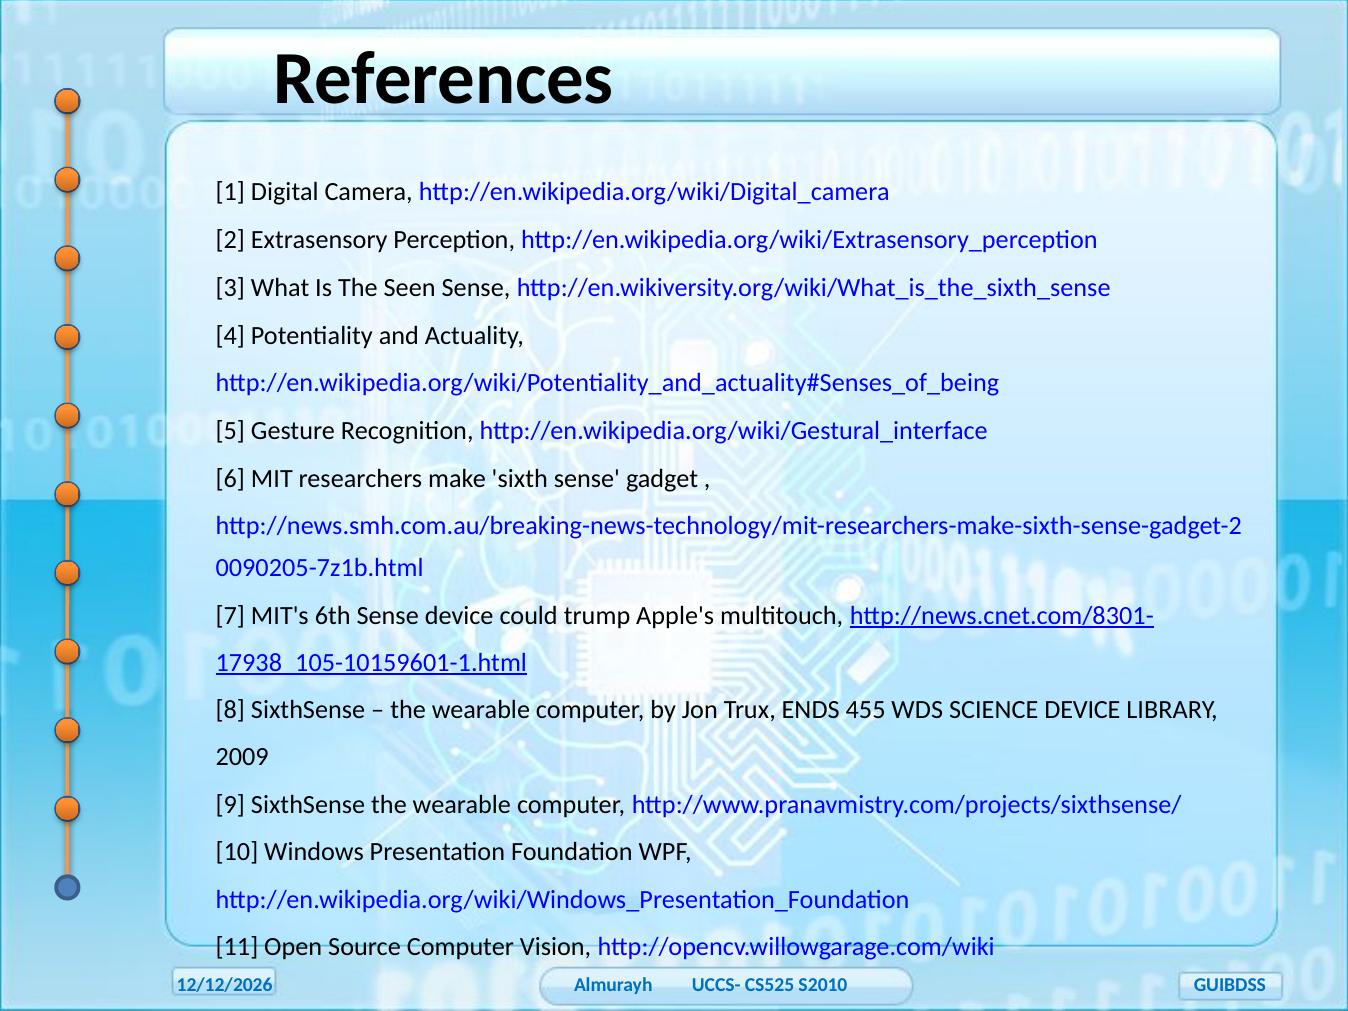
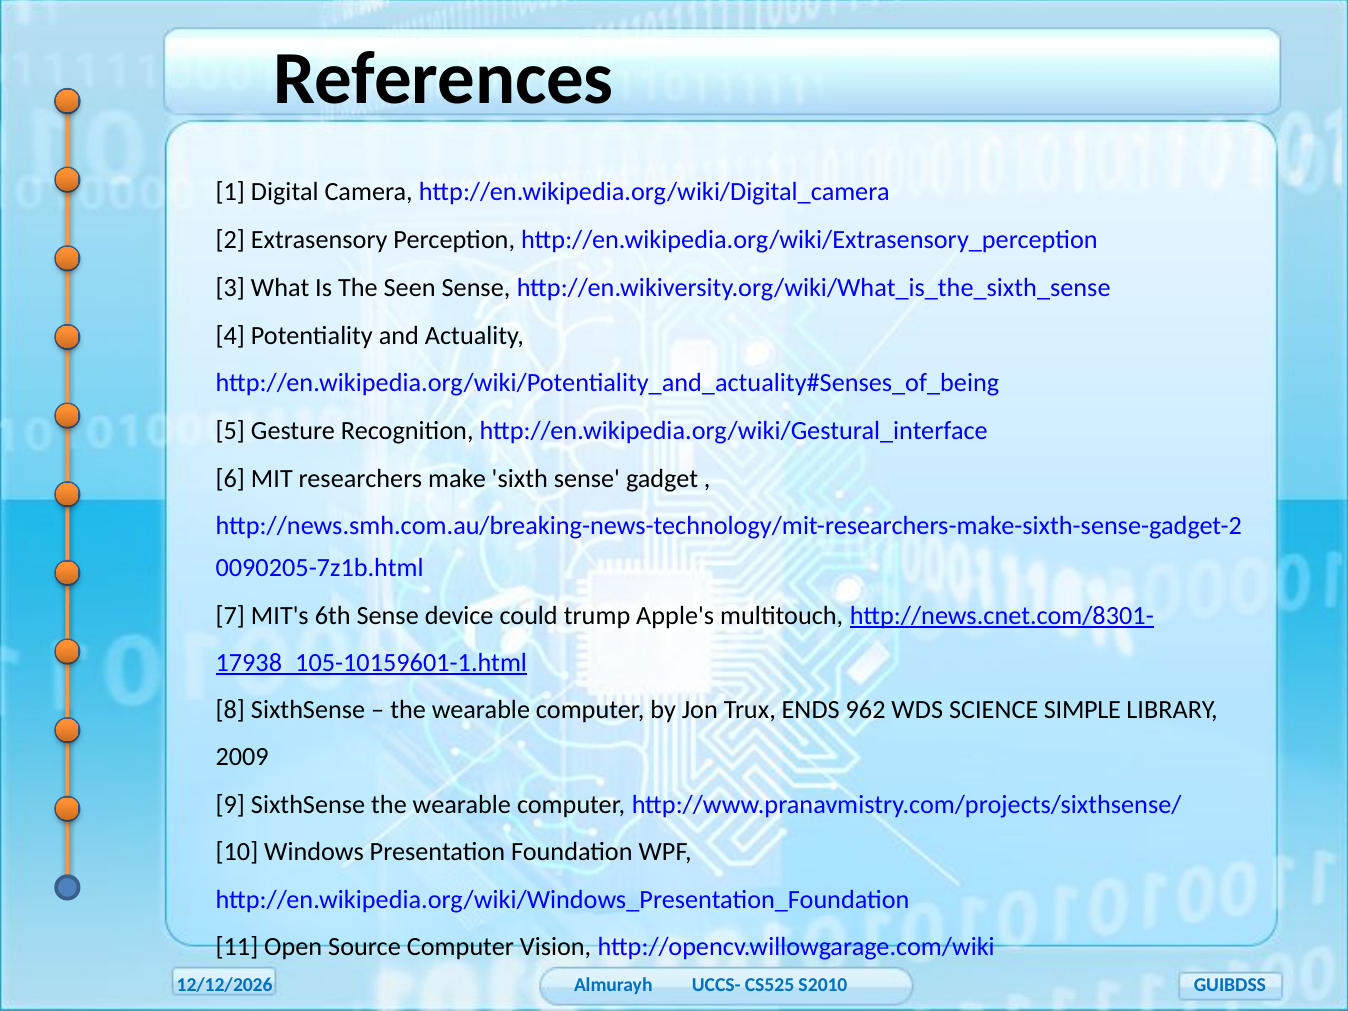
455: 455 -> 962
SCIENCE DEVICE: DEVICE -> SIMPLE
